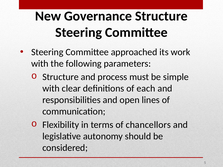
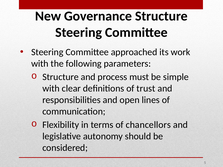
each: each -> trust
